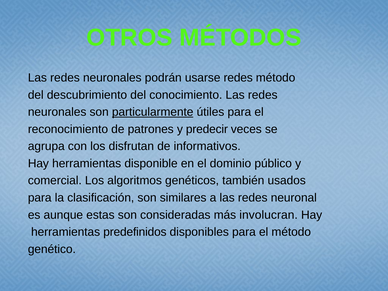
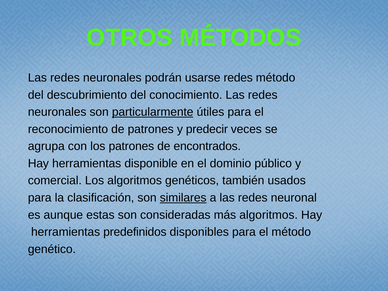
los disfrutan: disfrutan -> patrones
informativos: informativos -> encontrados
similares underline: none -> present
más involucran: involucran -> algoritmos
